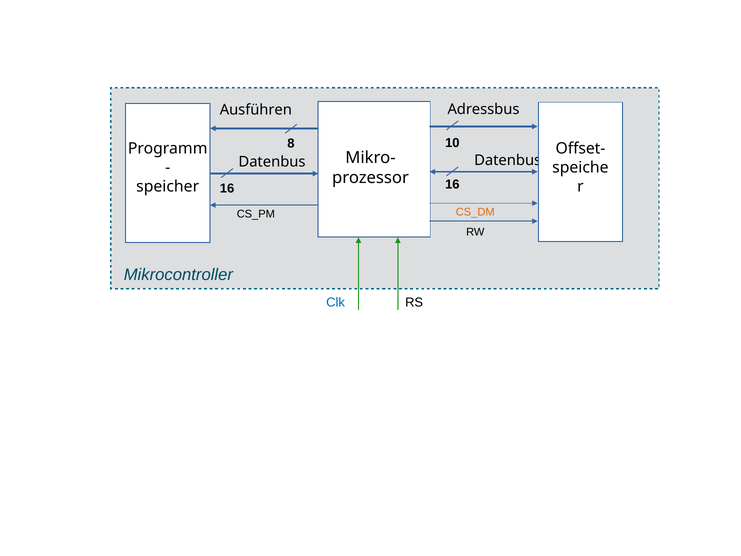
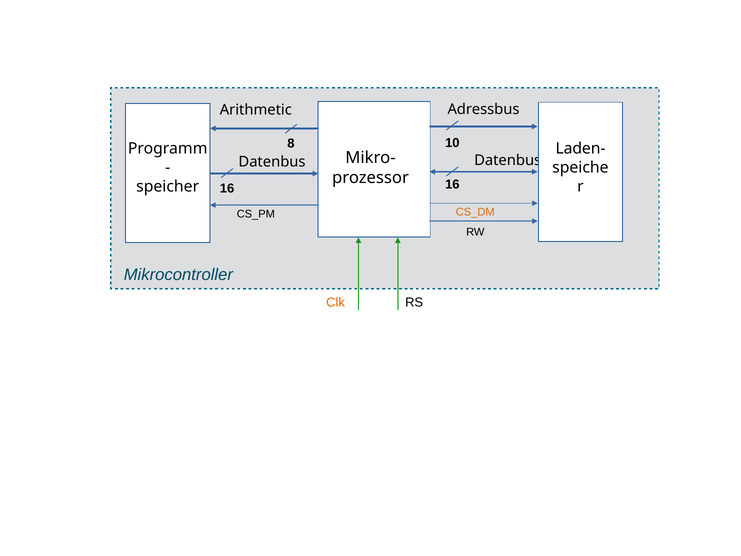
Ausführen: Ausführen -> Arithmetic
Offset-: Offset- -> Laden-
Clk colour: blue -> orange
